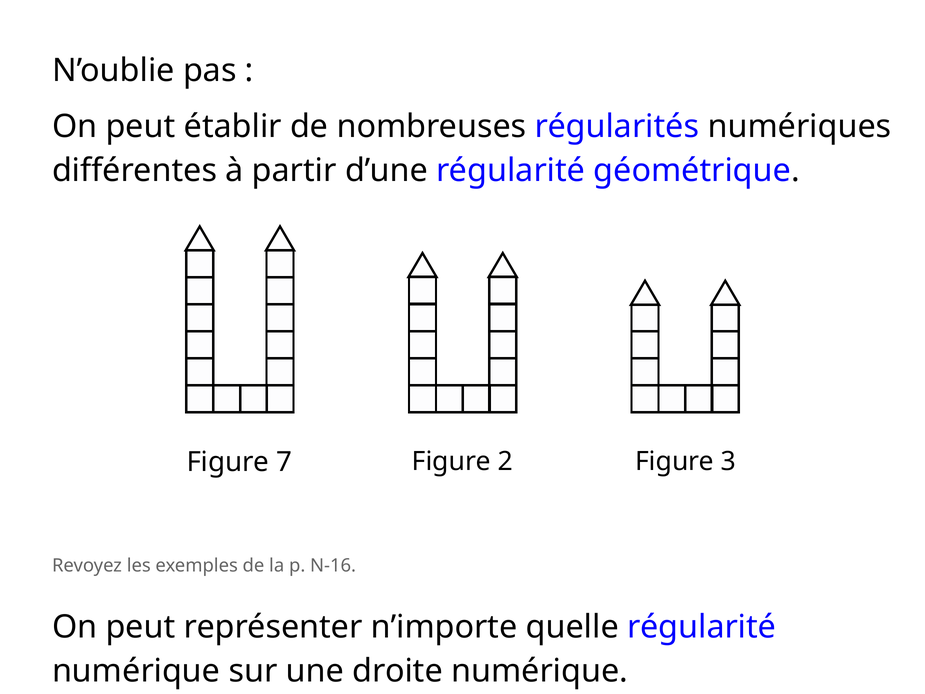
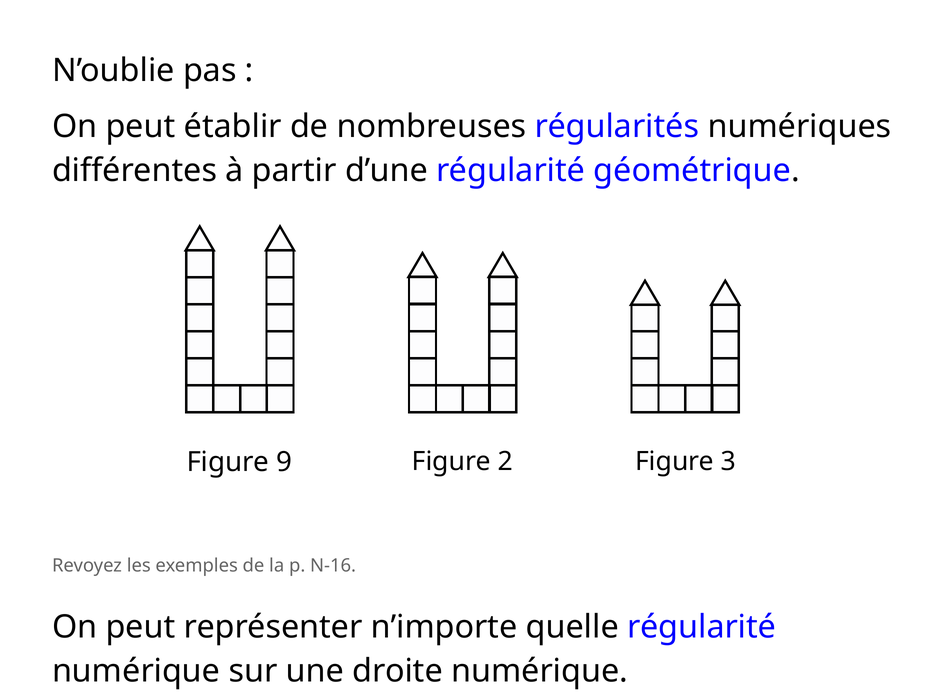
7: 7 -> 9
